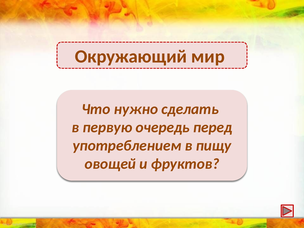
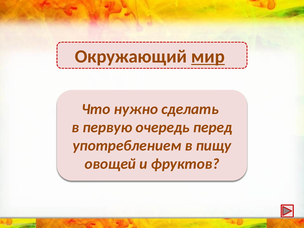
мир underline: none -> present
